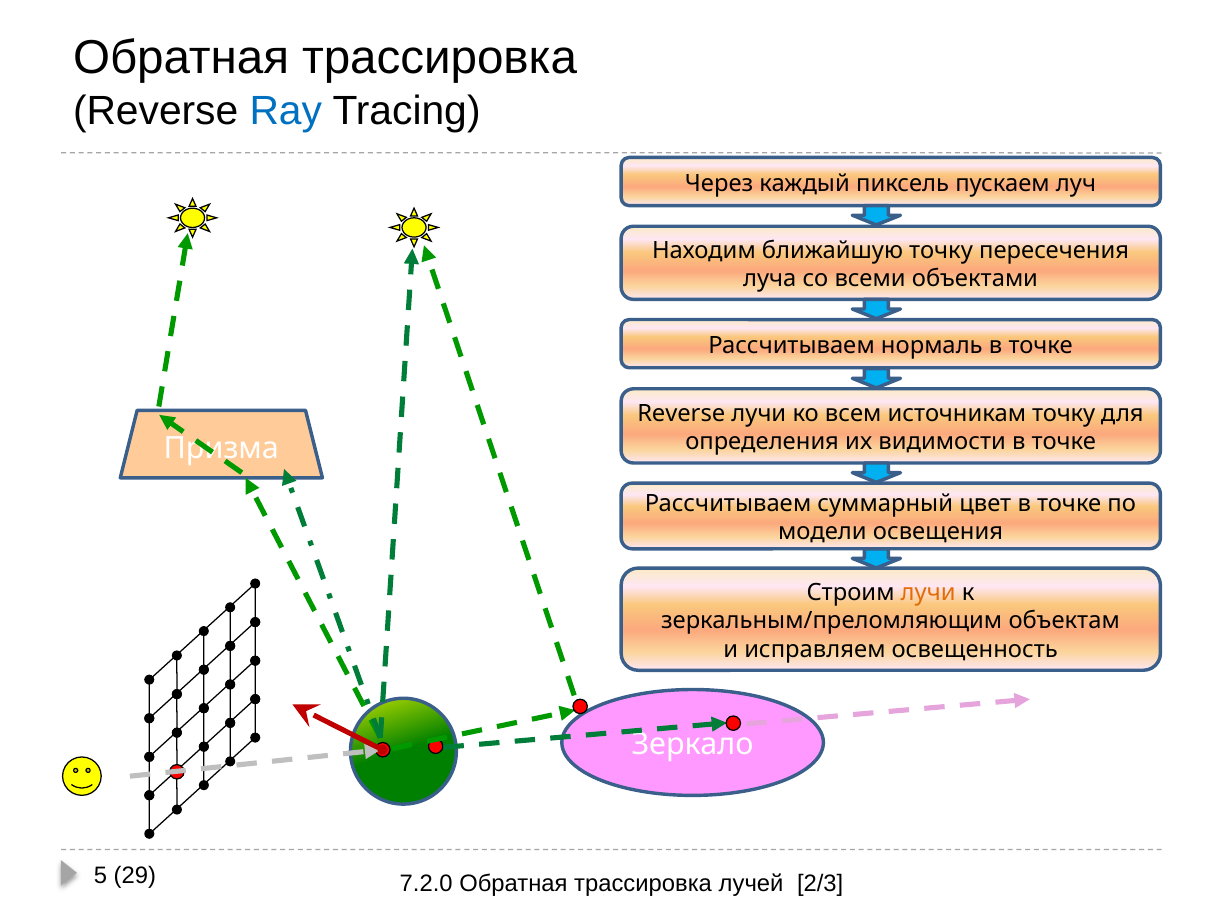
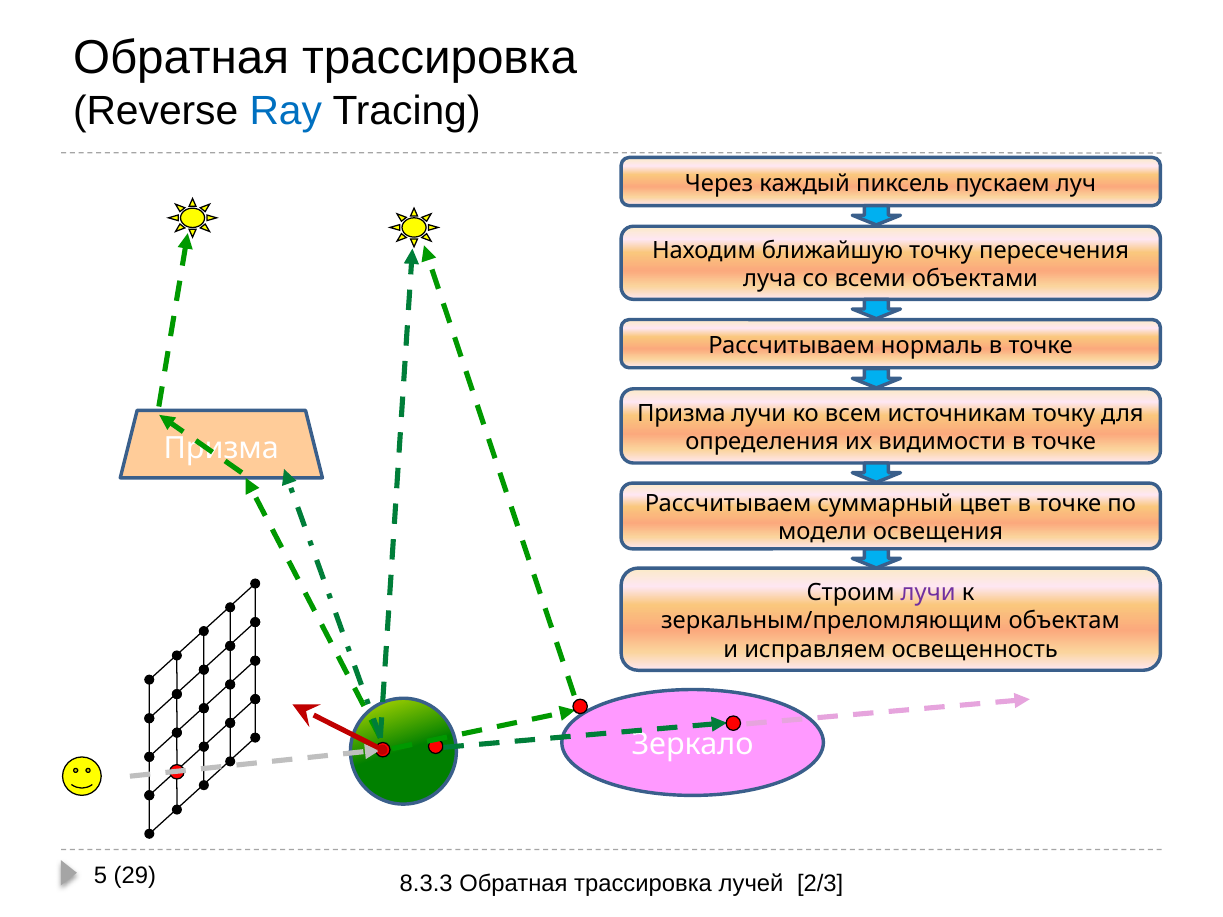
Reverse at (681, 413): Reverse -> Призма
лучи at (928, 592) colour: orange -> purple
7.2.0: 7.2.0 -> 8.3.3
